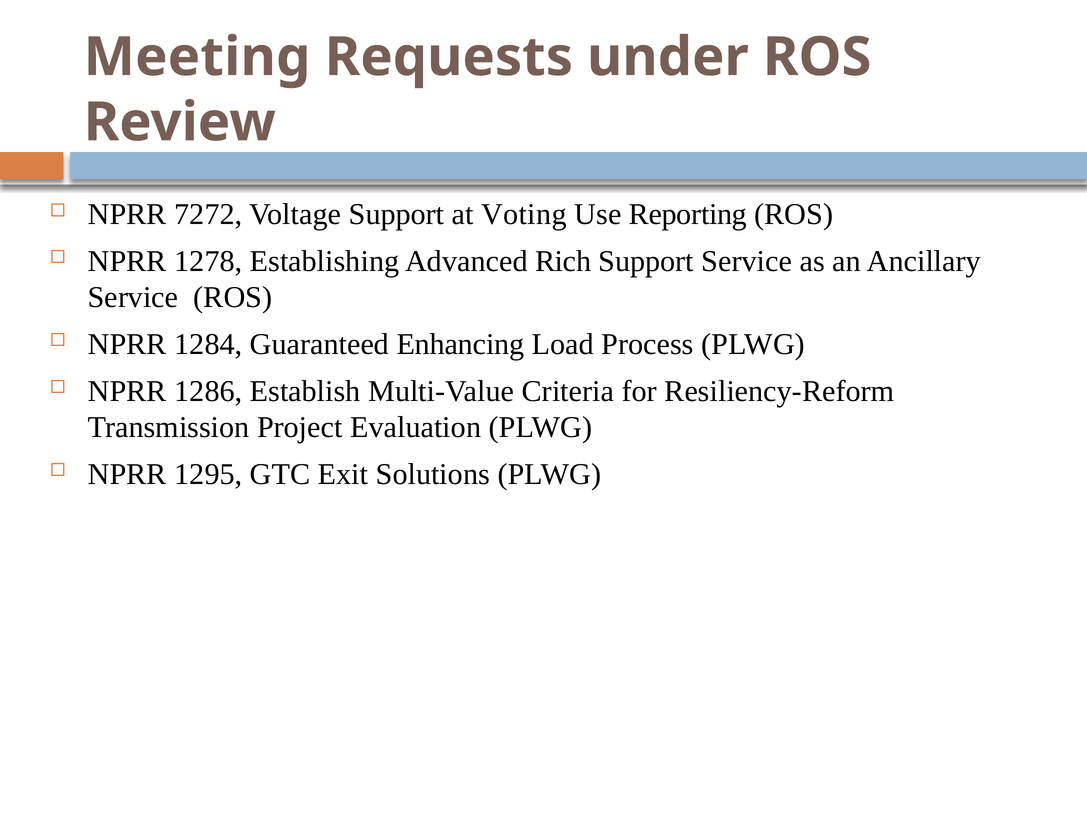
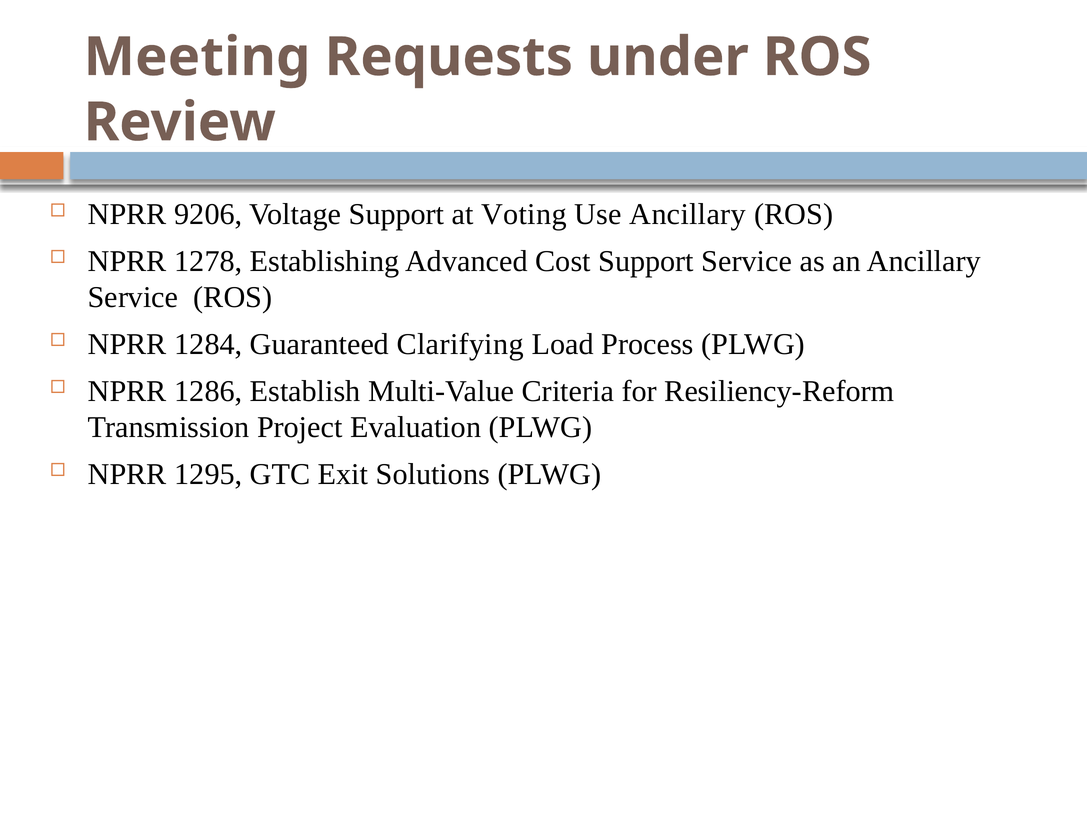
7272: 7272 -> 9206
Use Reporting: Reporting -> Ancillary
Rich: Rich -> Cost
Enhancing: Enhancing -> Clarifying
